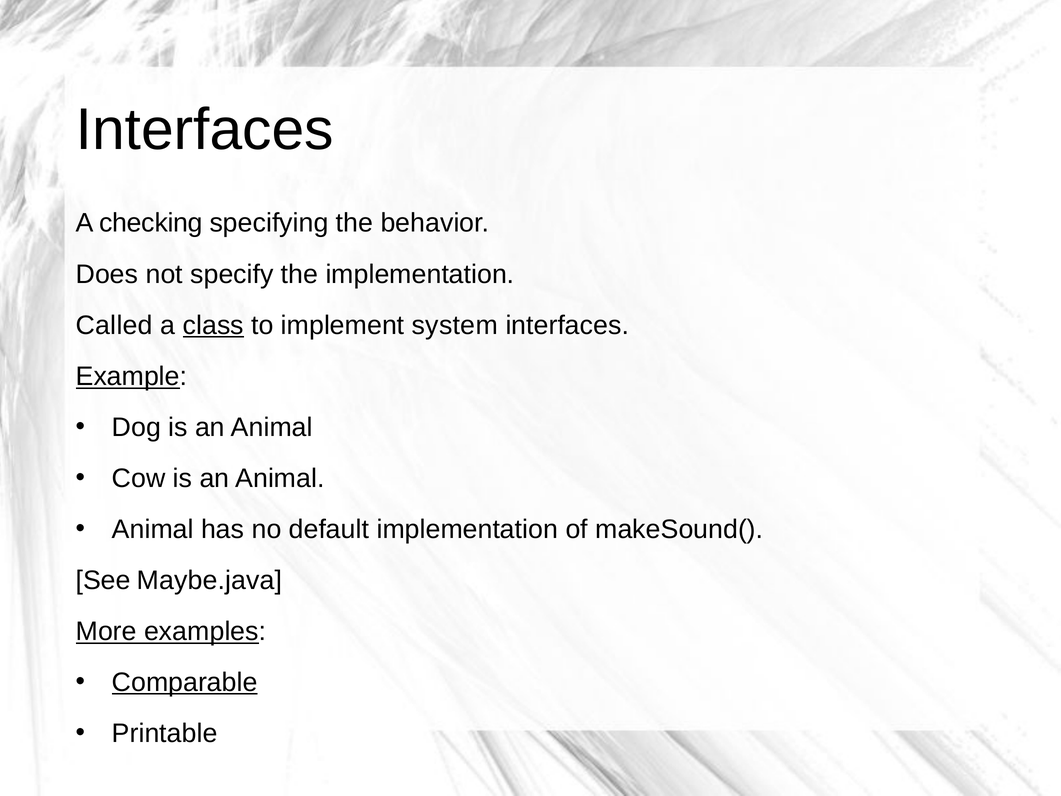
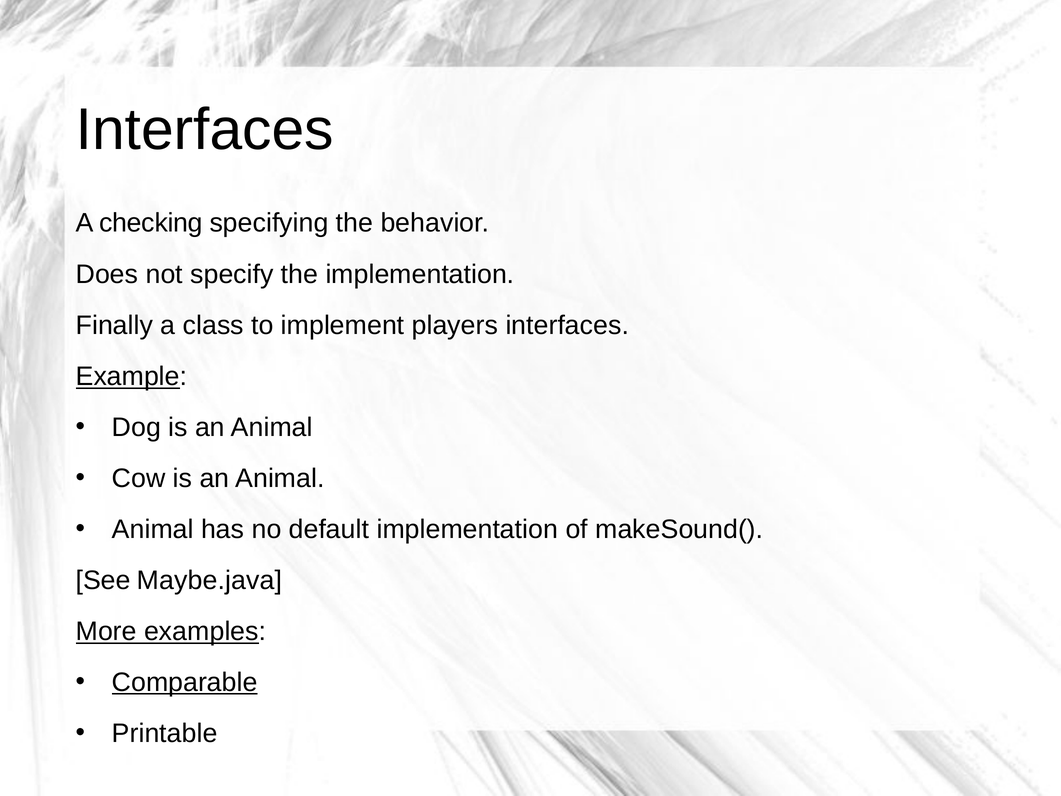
Called: Called -> Finally
class underline: present -> none
system: system -> players
